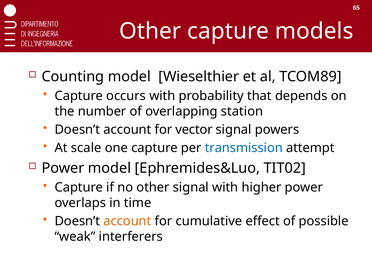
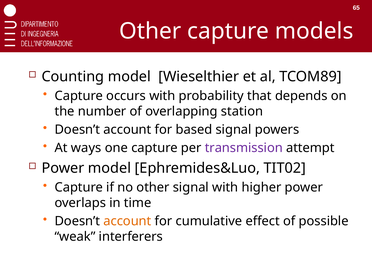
vector: vector -> based
scale: scale -> ways
transmission colour: blue -> purple
